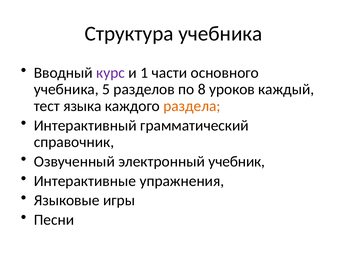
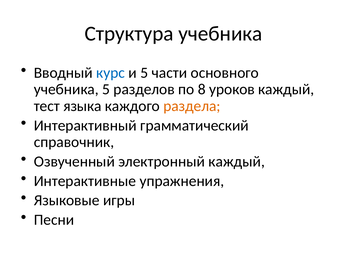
курс colour: purple -> blue
и 1: 1 -> 5
электронный учебник: учебник -> каждый
